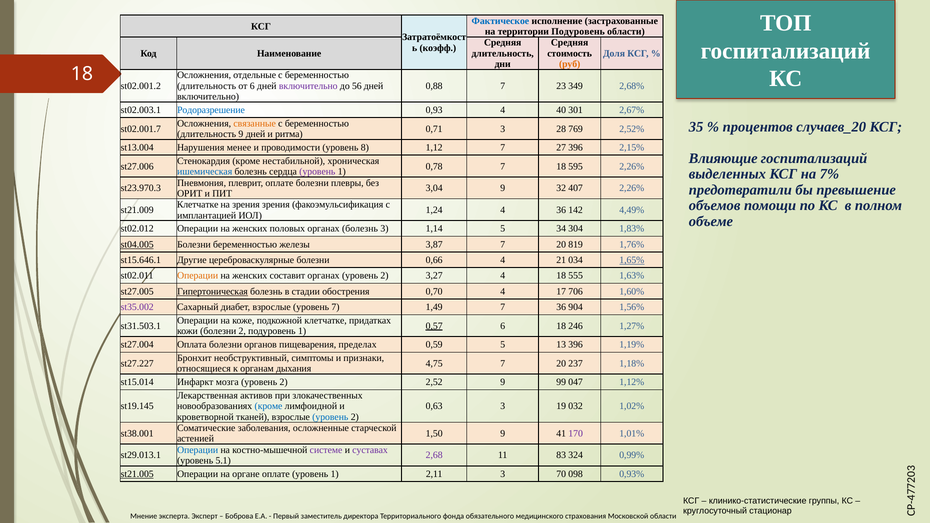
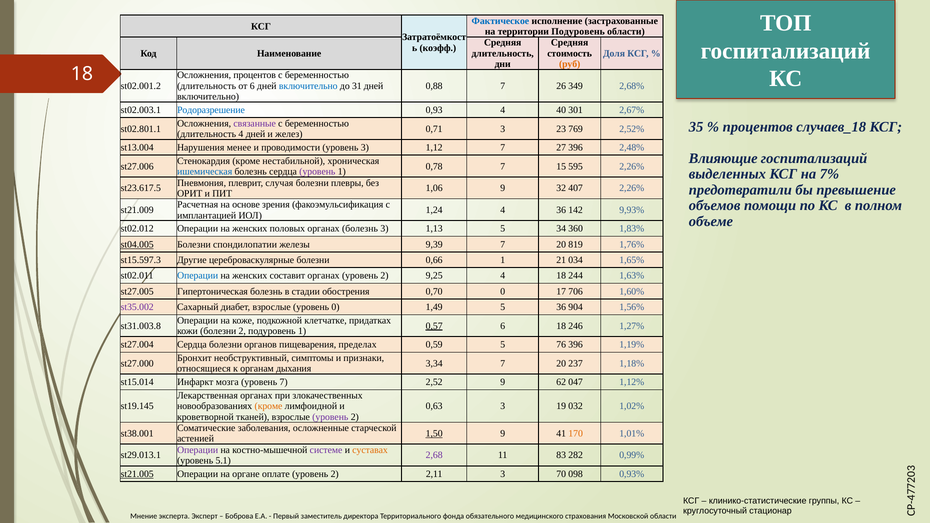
Осложнения отдельные: отдельные -> процентов
включительно at (308, 86) colour: purple -> blue
56: 56 -> 31
23: 23 -> 26
связанные colour: orange -> purple
случаев_20: случаев_20 -> случаев_18
st02.001.7: st02.001.7 -> st02.801.1
28: 28 -> 23
длительность 9: 9 -> 4
ритма: ритма -> желез
уровень 8: 8 -> 3
2,15%: 2,15% -> 2,48%
7 18: 18 -> 15
плеврит оплате: оплате -> случая
st23.970.3: st23.970.3 -> st23.617.5
3,04: 3,04 -> 1,06
Клетчатке at (198, 205): Клетчатке -> Расчетная
на зрения: зрения -> основе
4,49%: 4,49% -> 9,93%
1,14: 1,14 -> 1,13
304: 304 -> 360
Болезни беременностью: беременностью -> спондилопатии
3,87: 3,87 -> 9,39
st15.646.1: st15.646.1 -> st15.597.3
0,66 4: 4 -> 1
1,65% underline: present -> none
Операции at (198, 276) colour: orange -> blue
3,27: 3,27 -> 9,25
555: 555 -> 244
Гипертоническая underline: present -> none
0,70 4: 4 -> 0
уровень 7: 7 -> 0
1,49 7: 7 -> 5
st31.503.1: st31.503.1 -> st31.003.8
st27.004 Оплата: Оплата -> Сердца
13: 13 -> 76
st27.227: st27.227 -> st27.000
4,75: 4,75 -> 3,34
мозга уровень 2: 2 -> 7
99: 99 -> 62
Лекарственная активов: активов -> органах
кроме at (269, 406) colour: blue -> orange
уровень at (330, 417) colour: blue -> purple
1,50 underline: none -> present
170 colour: purple -> orange
Операции at (198, 450) colour: blue -> purple
суставах colour: purple -> orange
324: 324 -> 282
1 at (335, 474): 1 -> 2
